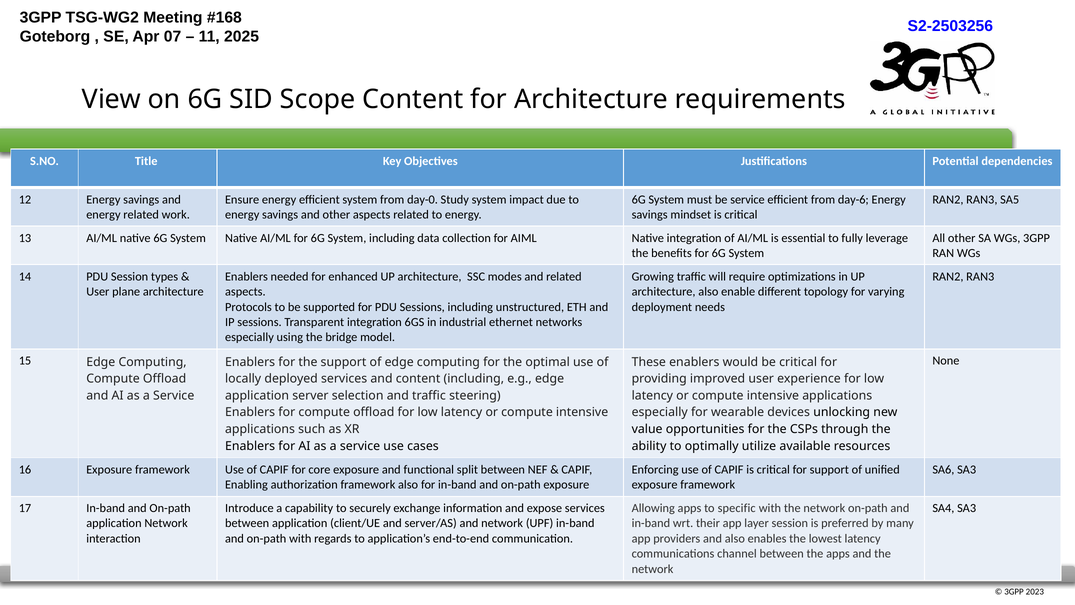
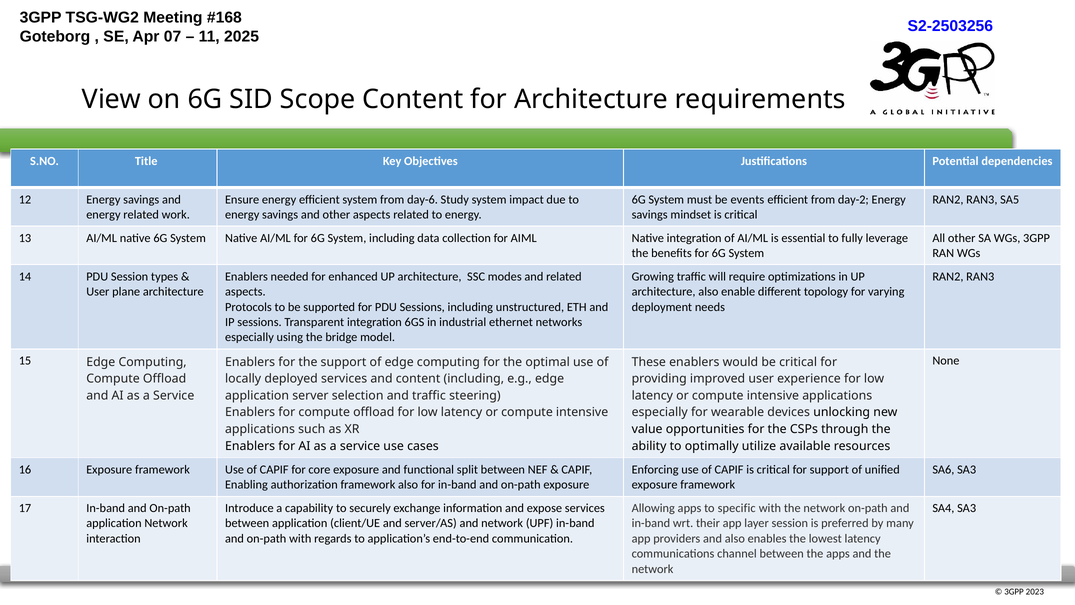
day-0: day-0 -> day-6
be service: service -> events
day-6: day-6 -> day-2
